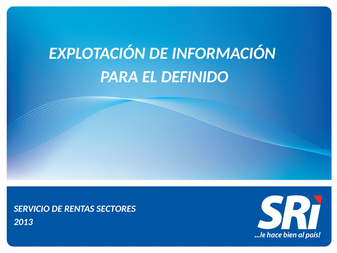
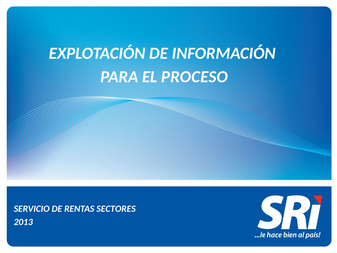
DEFINIDO: DEFINIDO -> PROCESO
